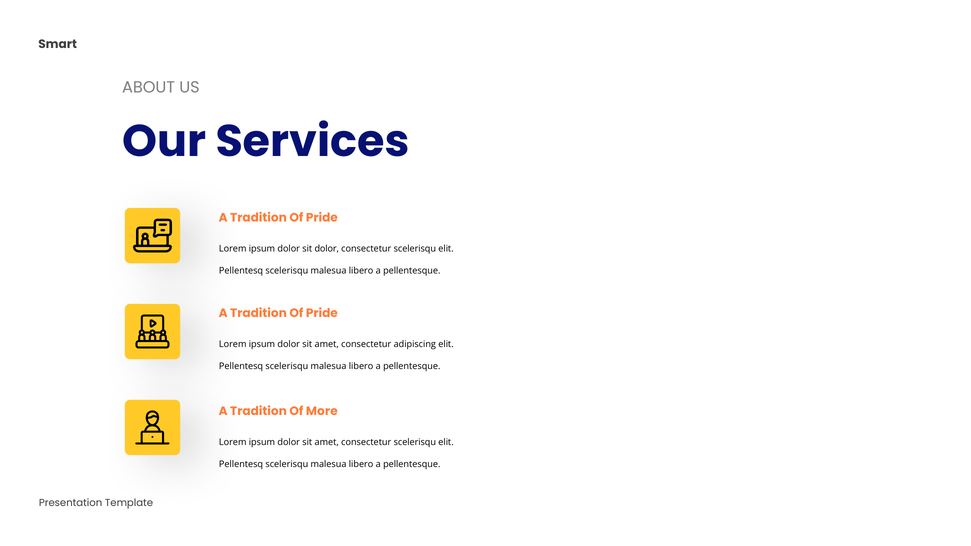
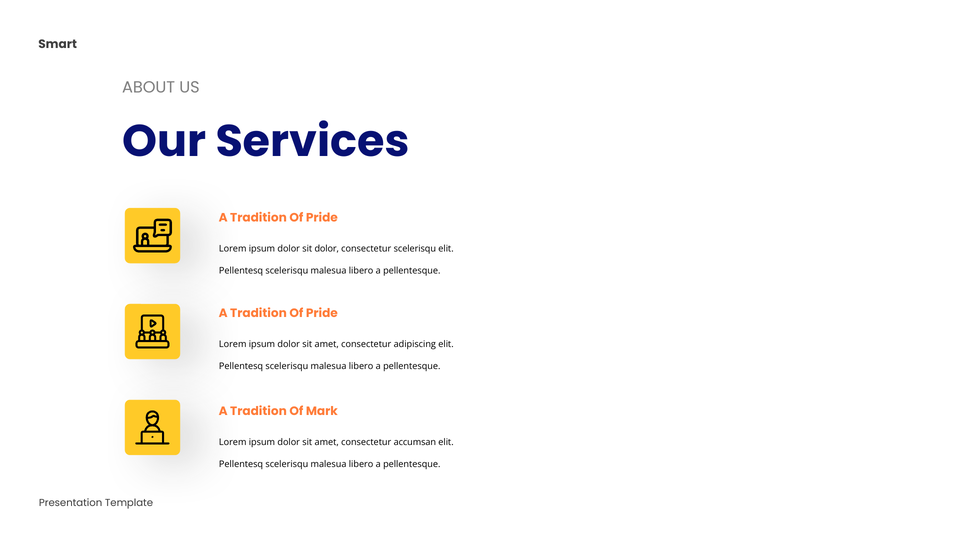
More: More -> Mark
amet consectetur scelerisqu: scelerisqu -> accumsan
